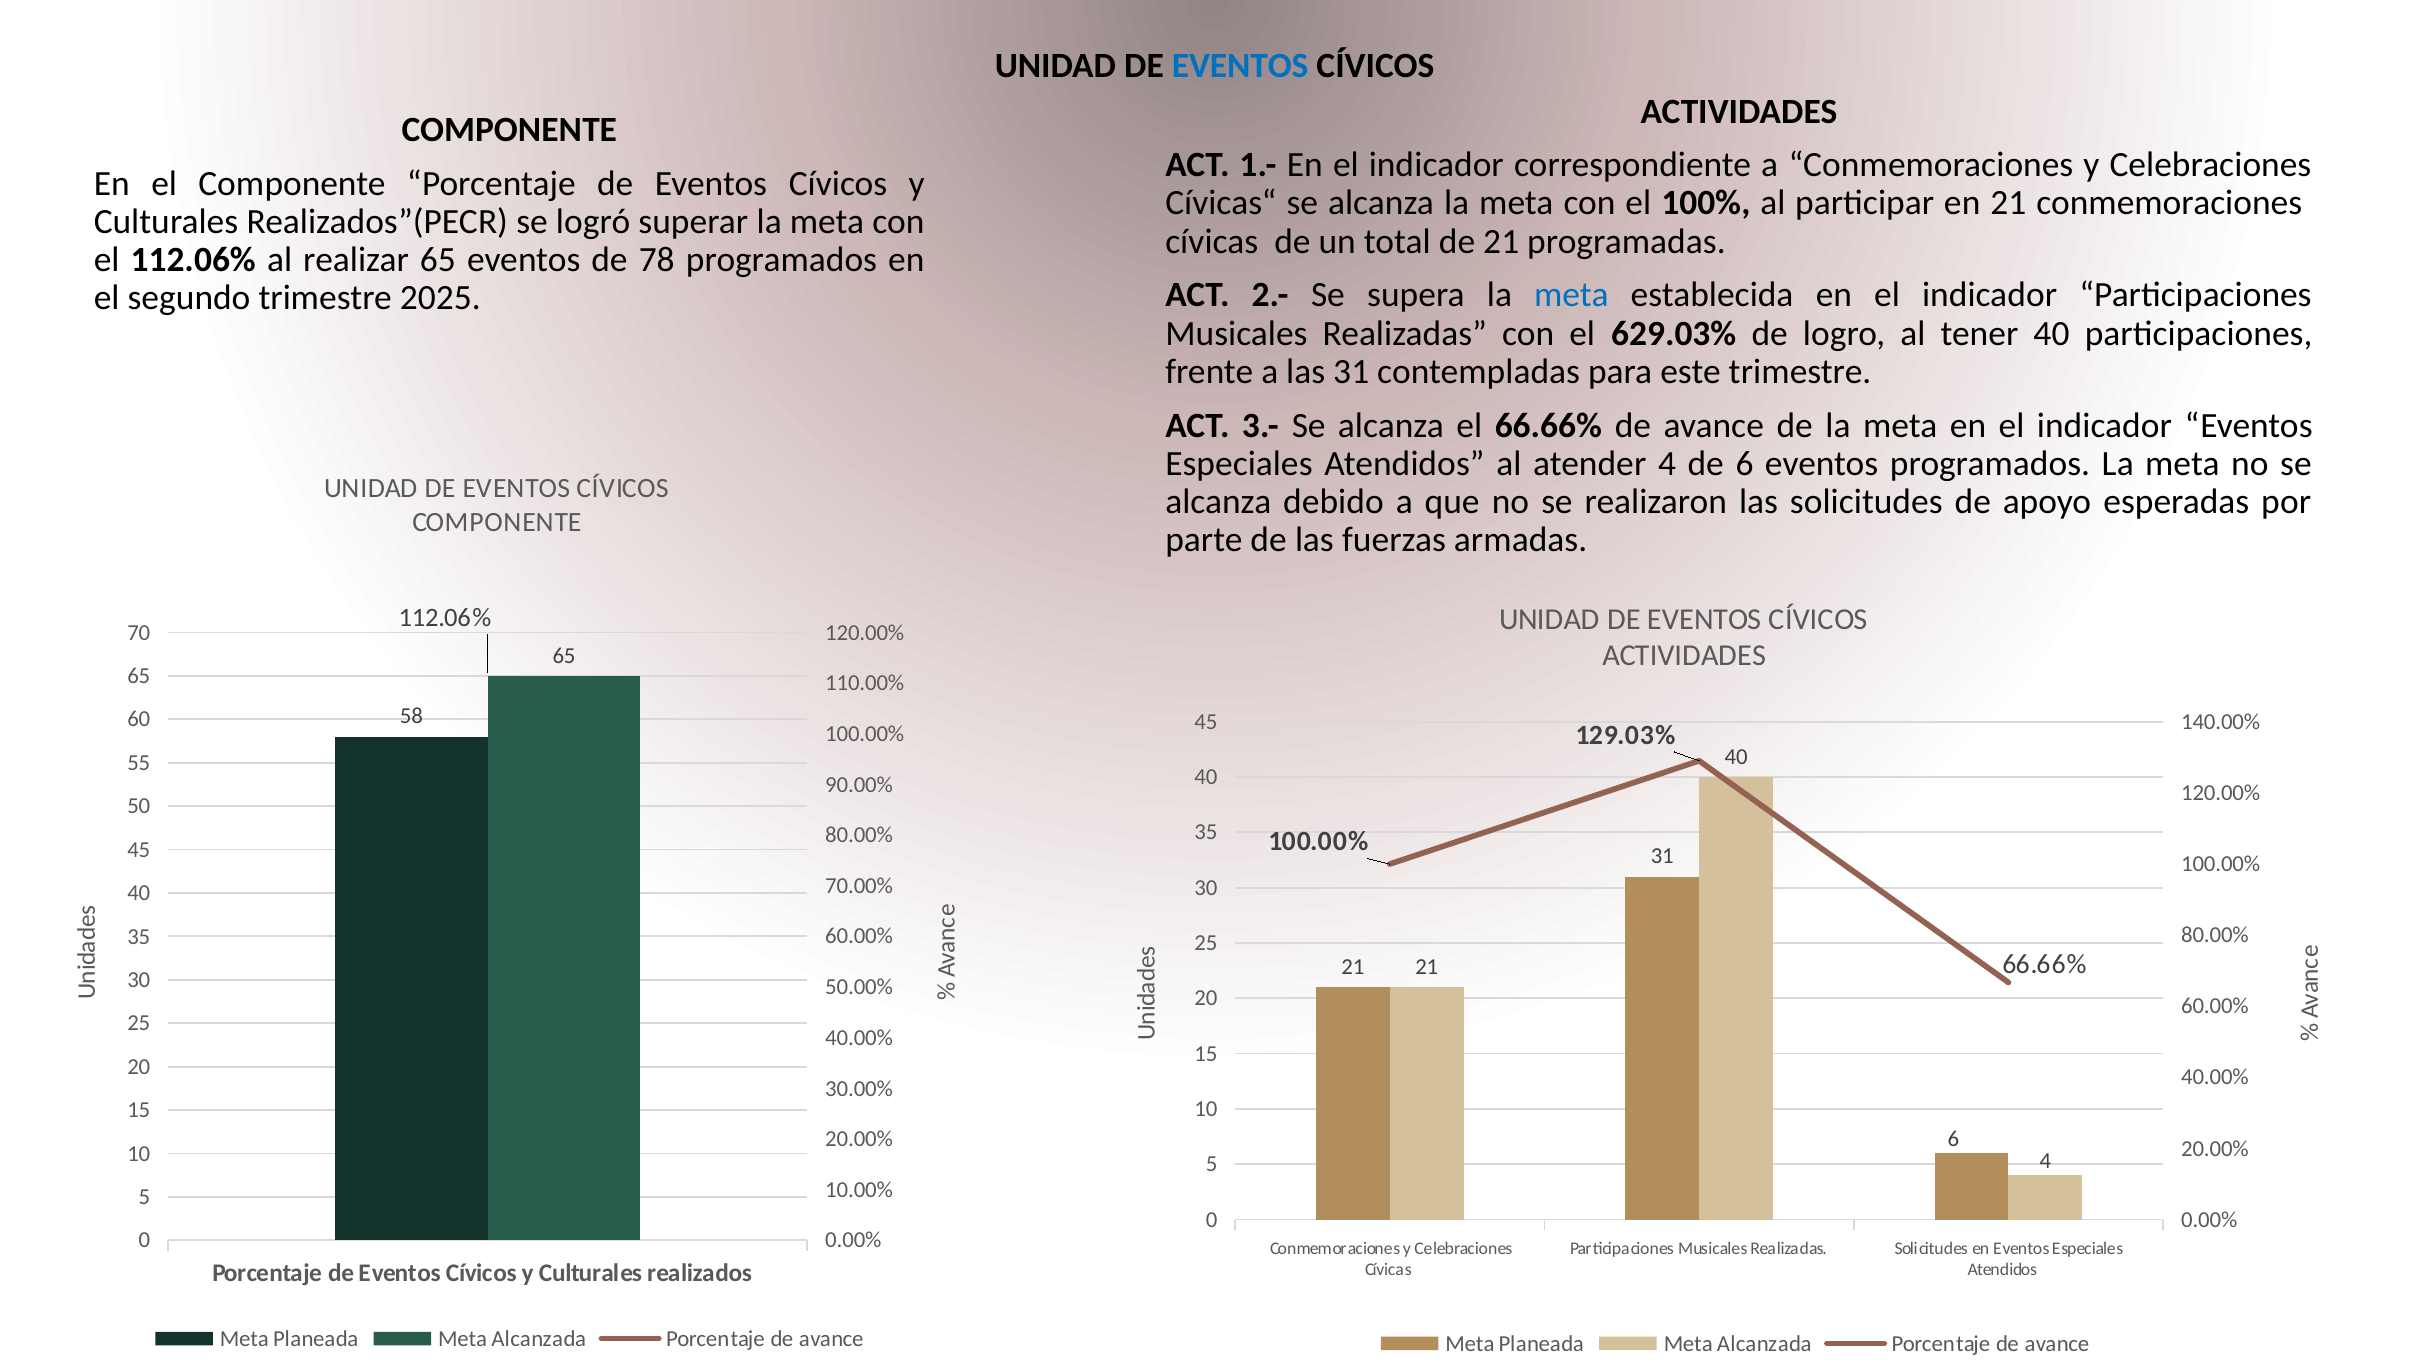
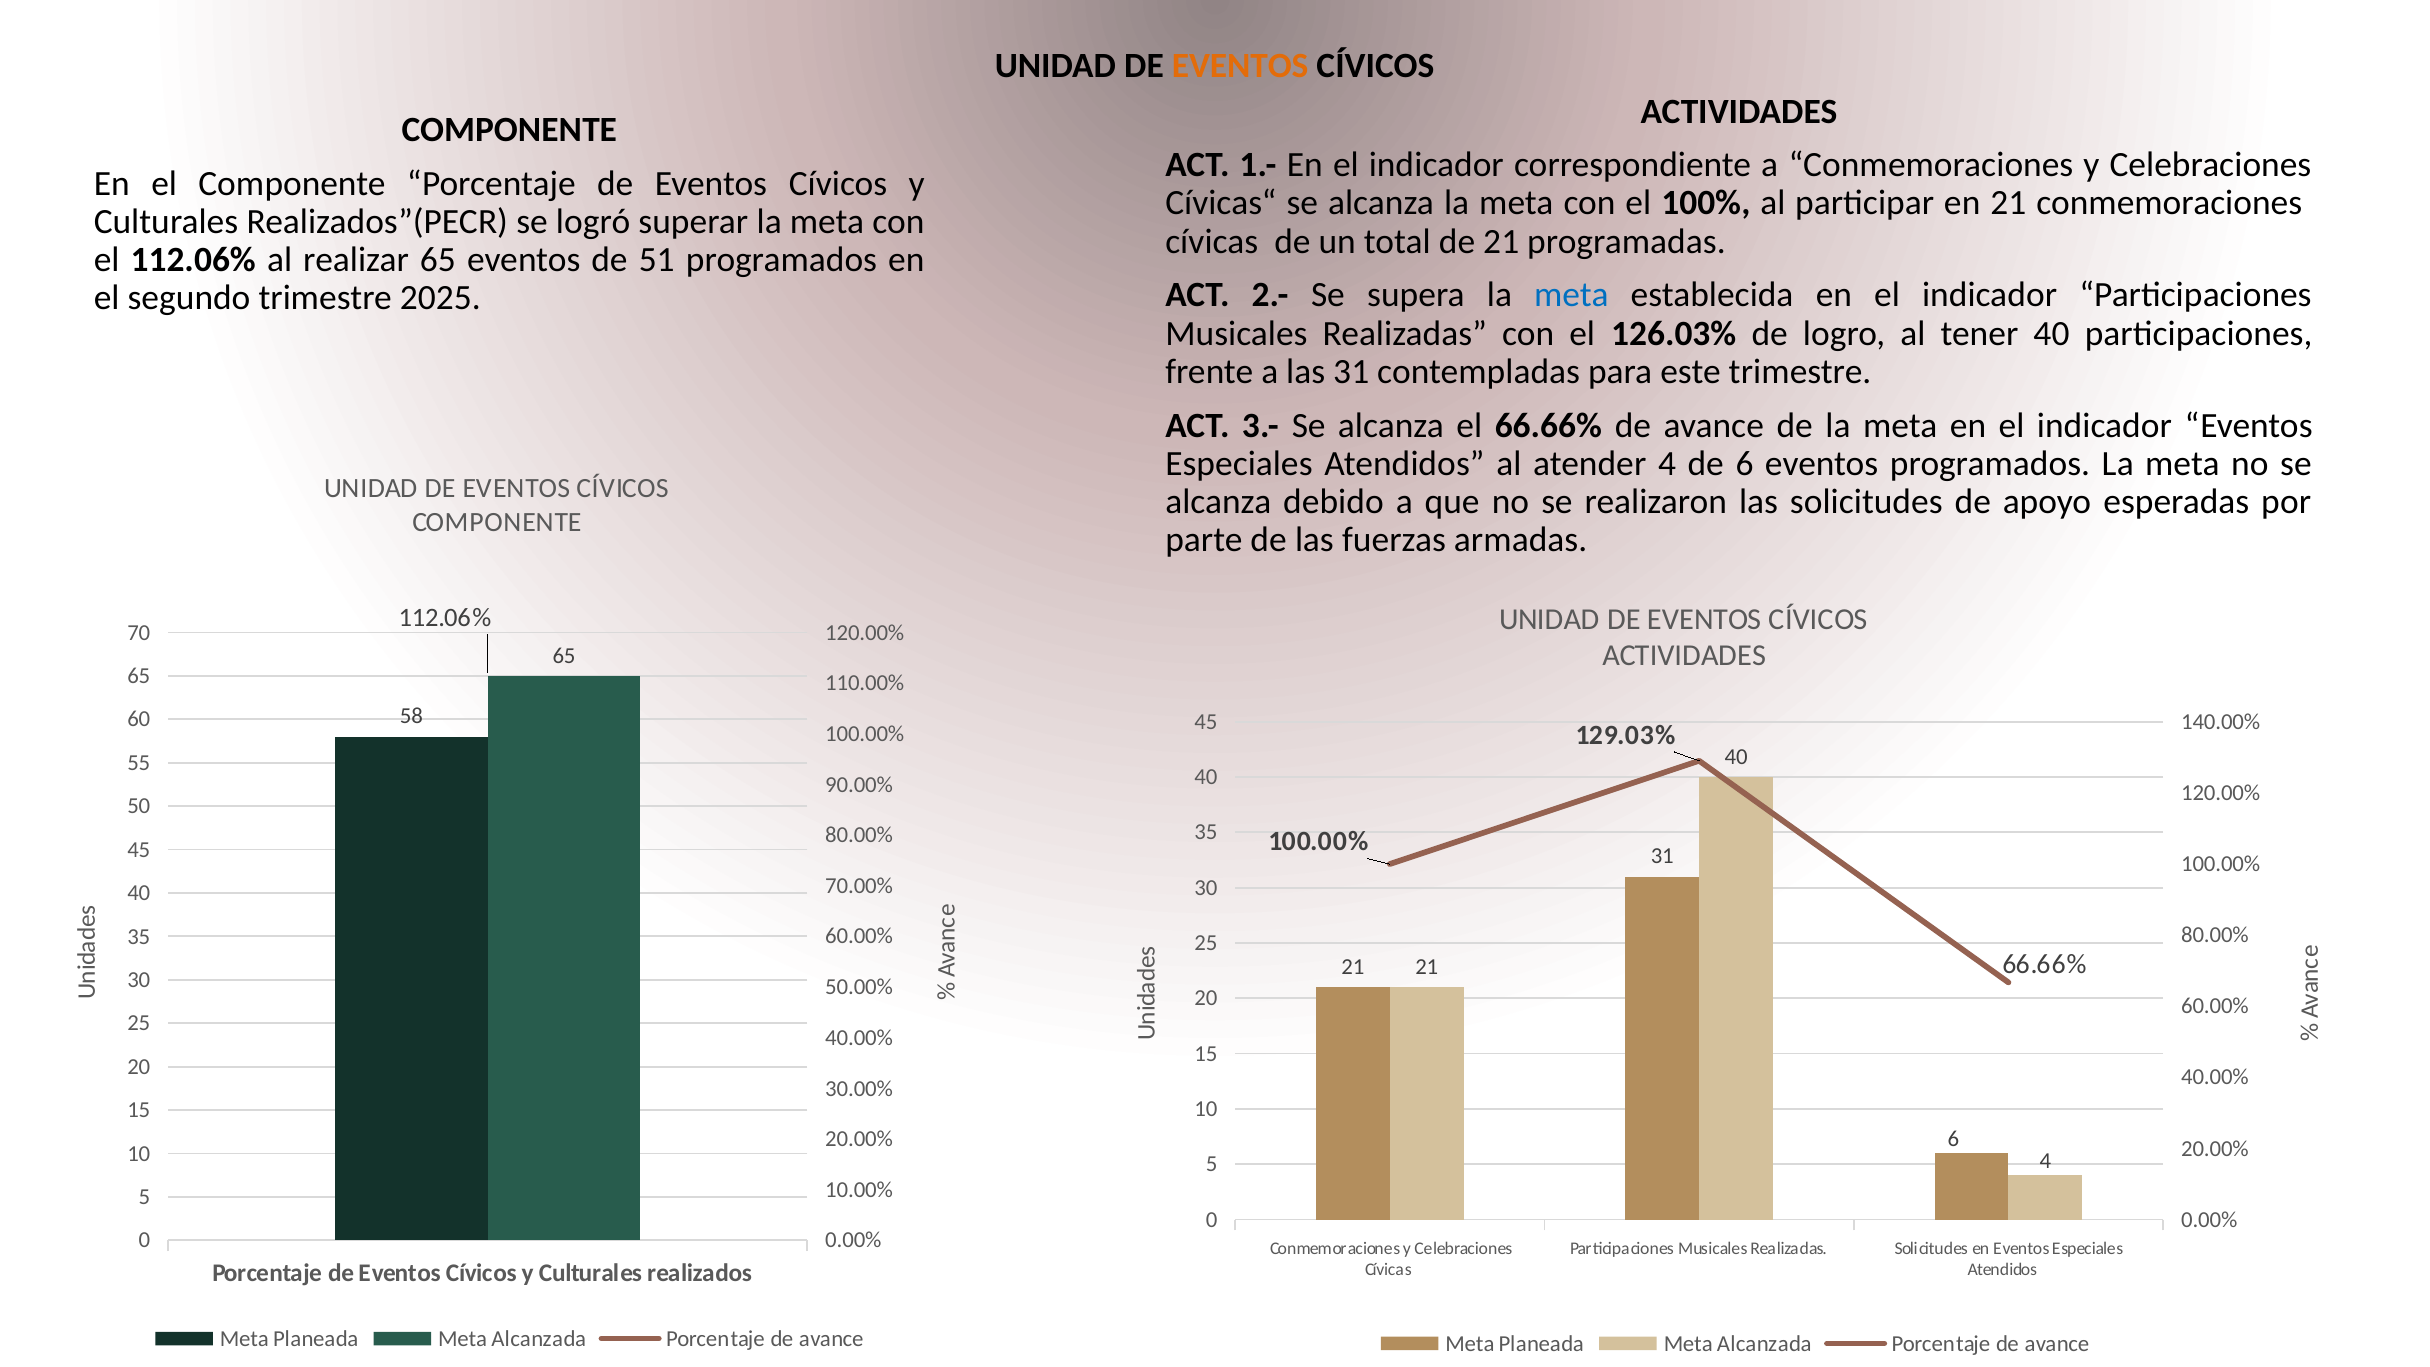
EVENTOS at (1240, 66) colour: blue -> orange
78: 78 -> 51
629.03%: 629.03% -> 126.03%
